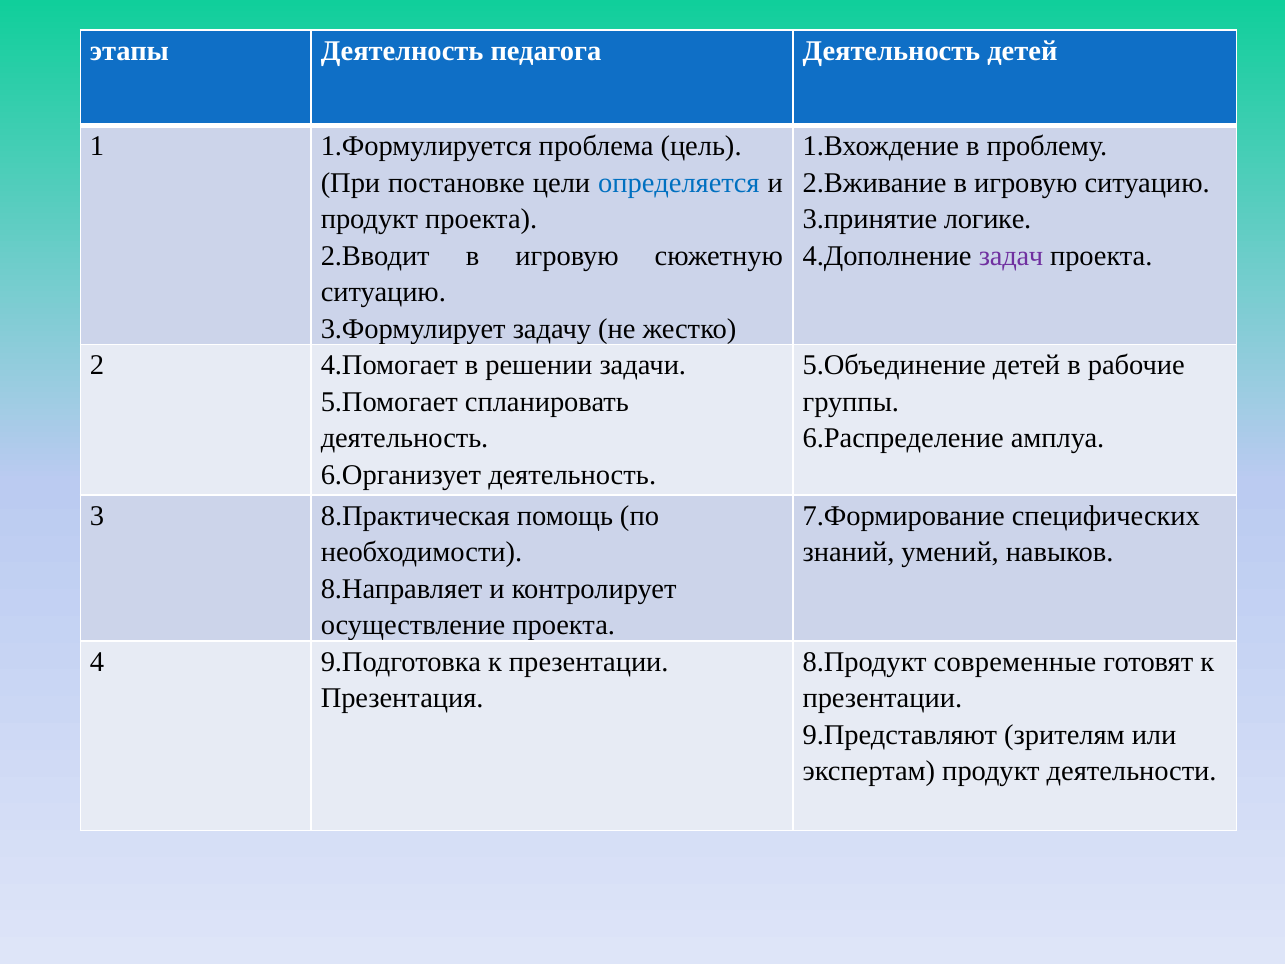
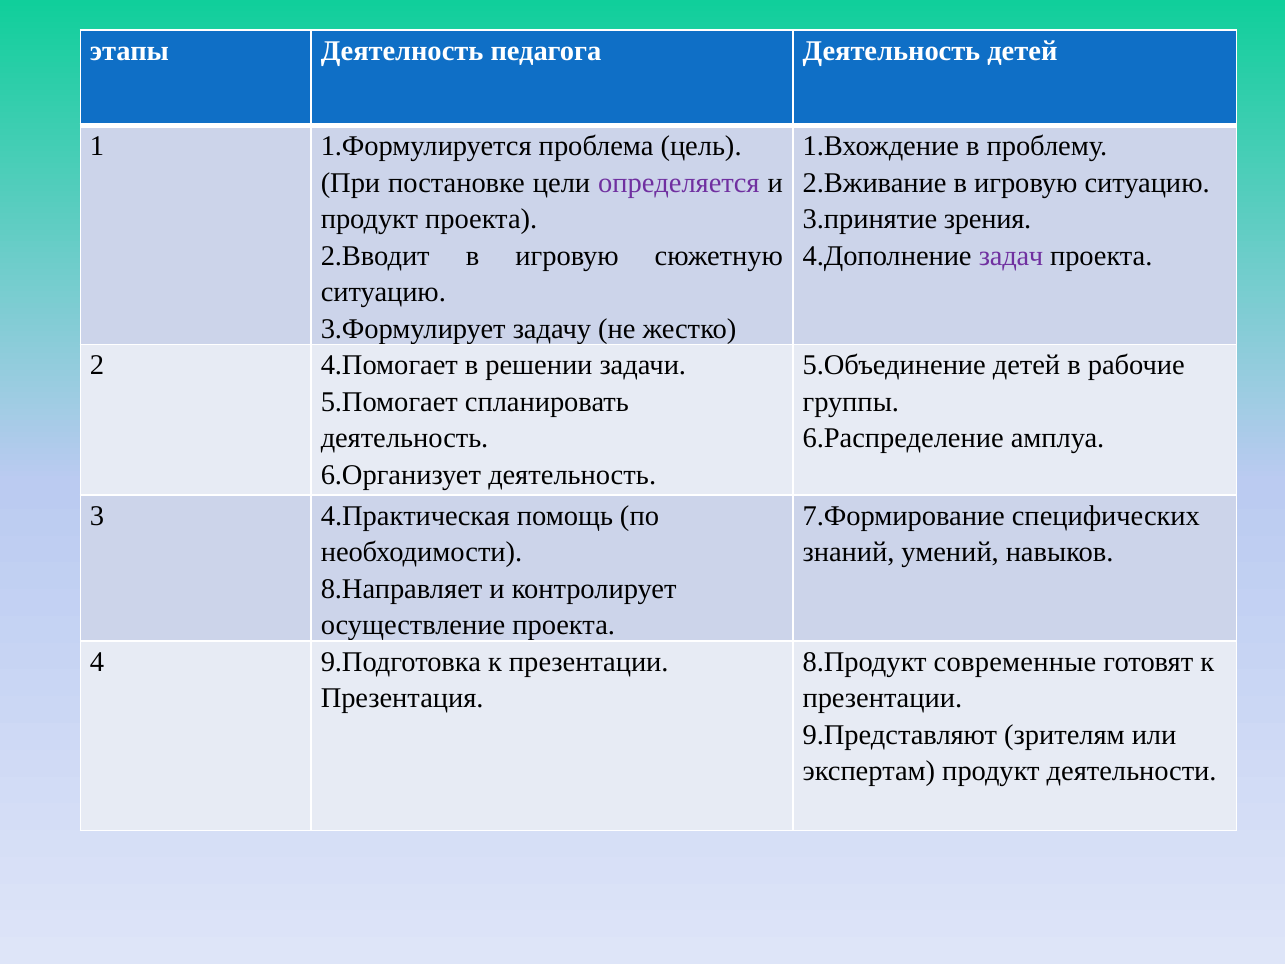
определяется colour: blue -> purple
логике: логике -> зрения
8.Практическая: 8.Практическая -> 4.Практическая
